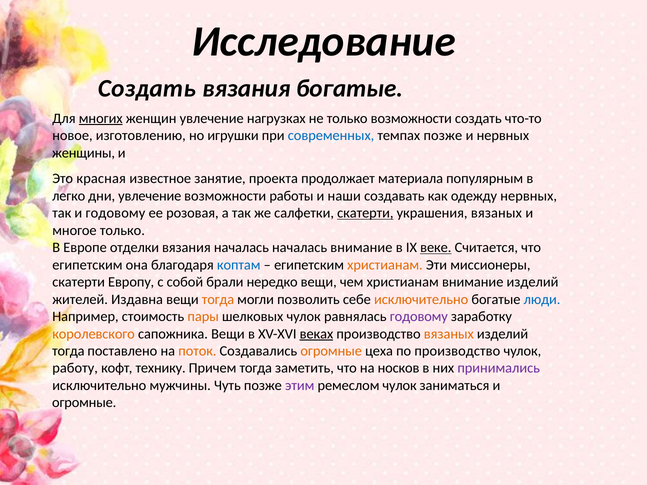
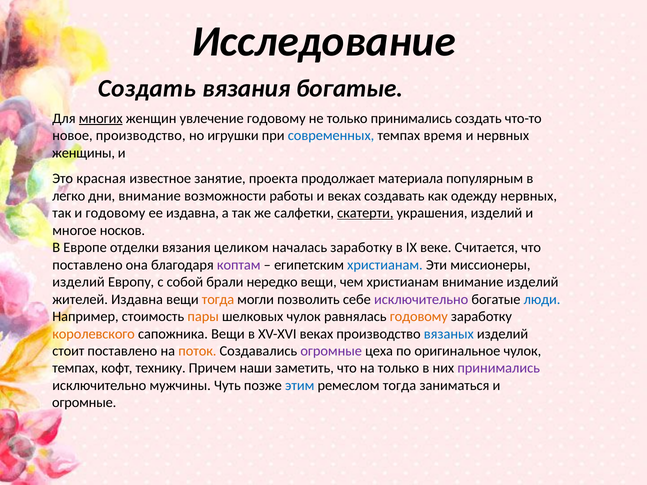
увлечение нагрузках: нагрузках -> годовому
только возможности: возможности -> принимались
новое изготовлению: изготовлению -> производство
темпах позже: позже -> время
дни увлечение: увлечение -> внимание
и наши: наши -> веках
ее розовая: розовая -> издавна
украшения вязаных: вязаных -> изделий
многое только: только -> носков
вязания началась: началась -> целиком
началась внимание: внимание -> заработку
веке underline: present -> none
египетским at (87, 265): египетским -> поставлено
коптам colour: blue -> purple
христианам at (385, 265) colour: orange -> blue
скатерти at (79, 282): скатерти -> изделий
исключительно at (421, 299) colour: orange -> purple
годовому at (419, 317) colour: purple -> orange
веках at (316, 334) underline: present -> none
вязаных at (449, 334) colour: orange -> blue
тогда at (68, 351): тогда -> стоит
огромные at (331, 351) colour: orange -> purple
по производство: производство -> оригинальное
работу at (75, 368): работу -> темпах
Причем тогда: тогда -> наши
на носков: носков -> только
этим colour: purple -> blue
ремеслом чулок: чулок -> тогда
